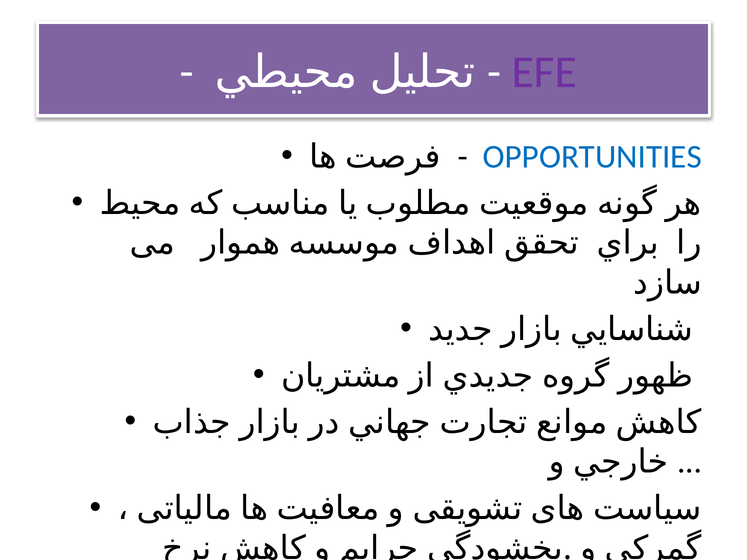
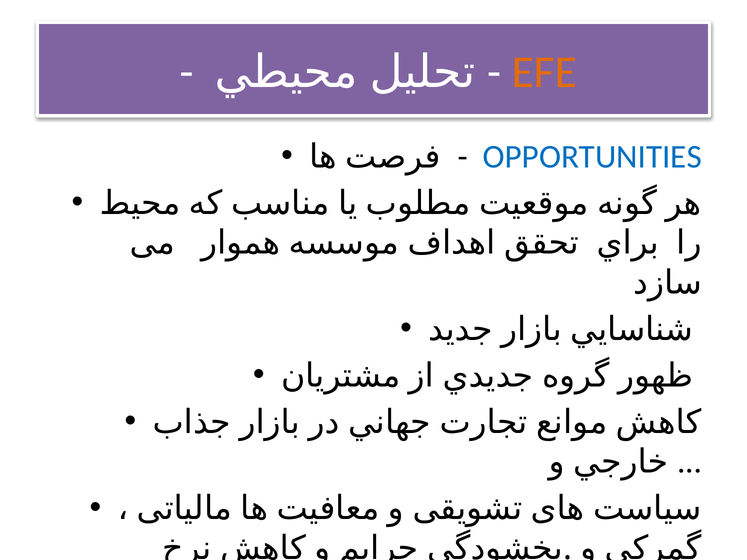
EFE colour: purple -> orange
